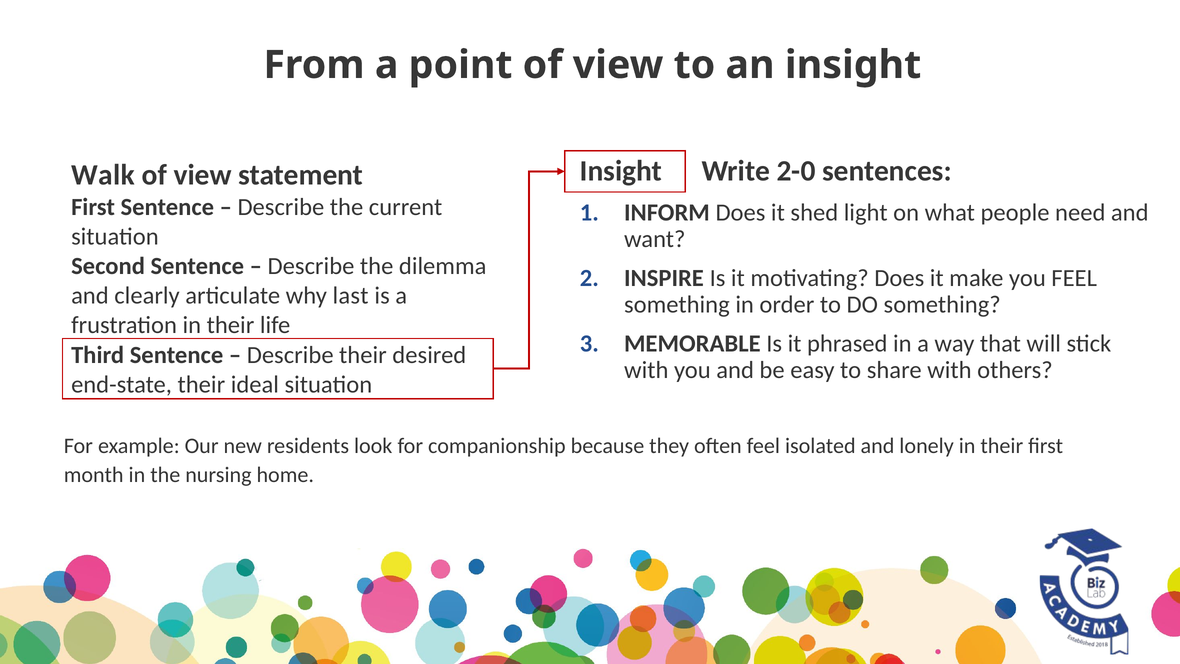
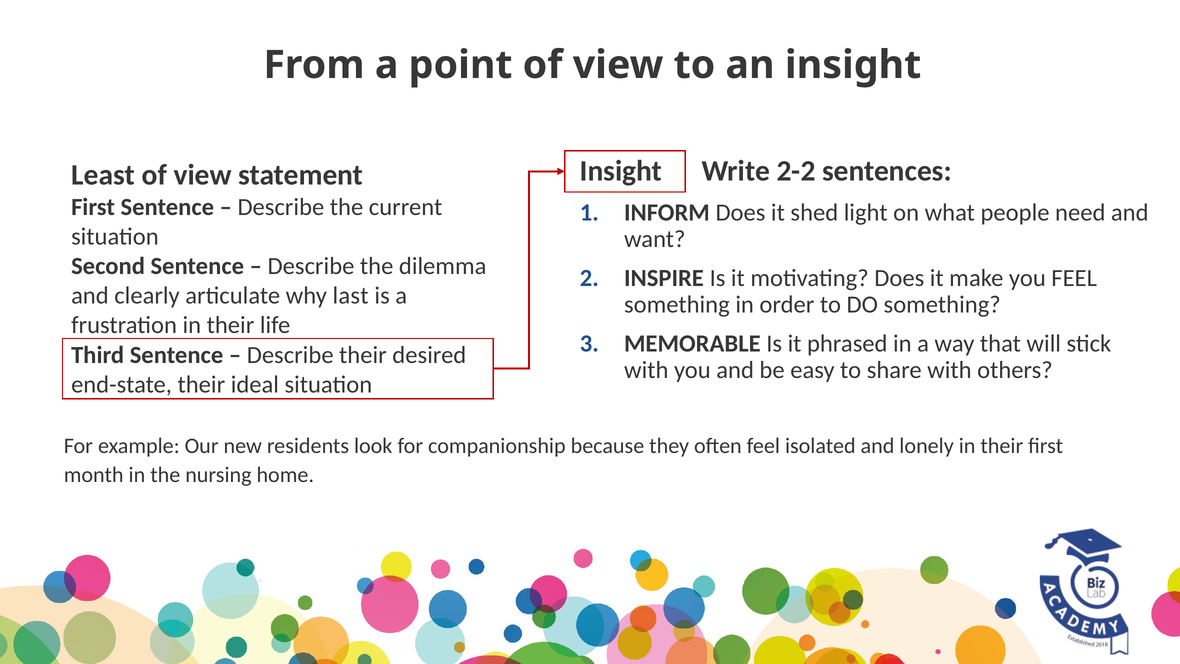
2-0: 2-0 -> 2-2
Walk: Walk -> Least
